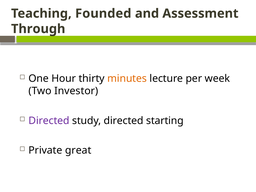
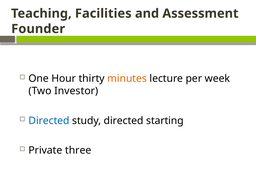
Founded: Founded -> Facilities
Through: Through -> Founder
Directed at (49, 121) colour: purple -> blue
great: great -> three
